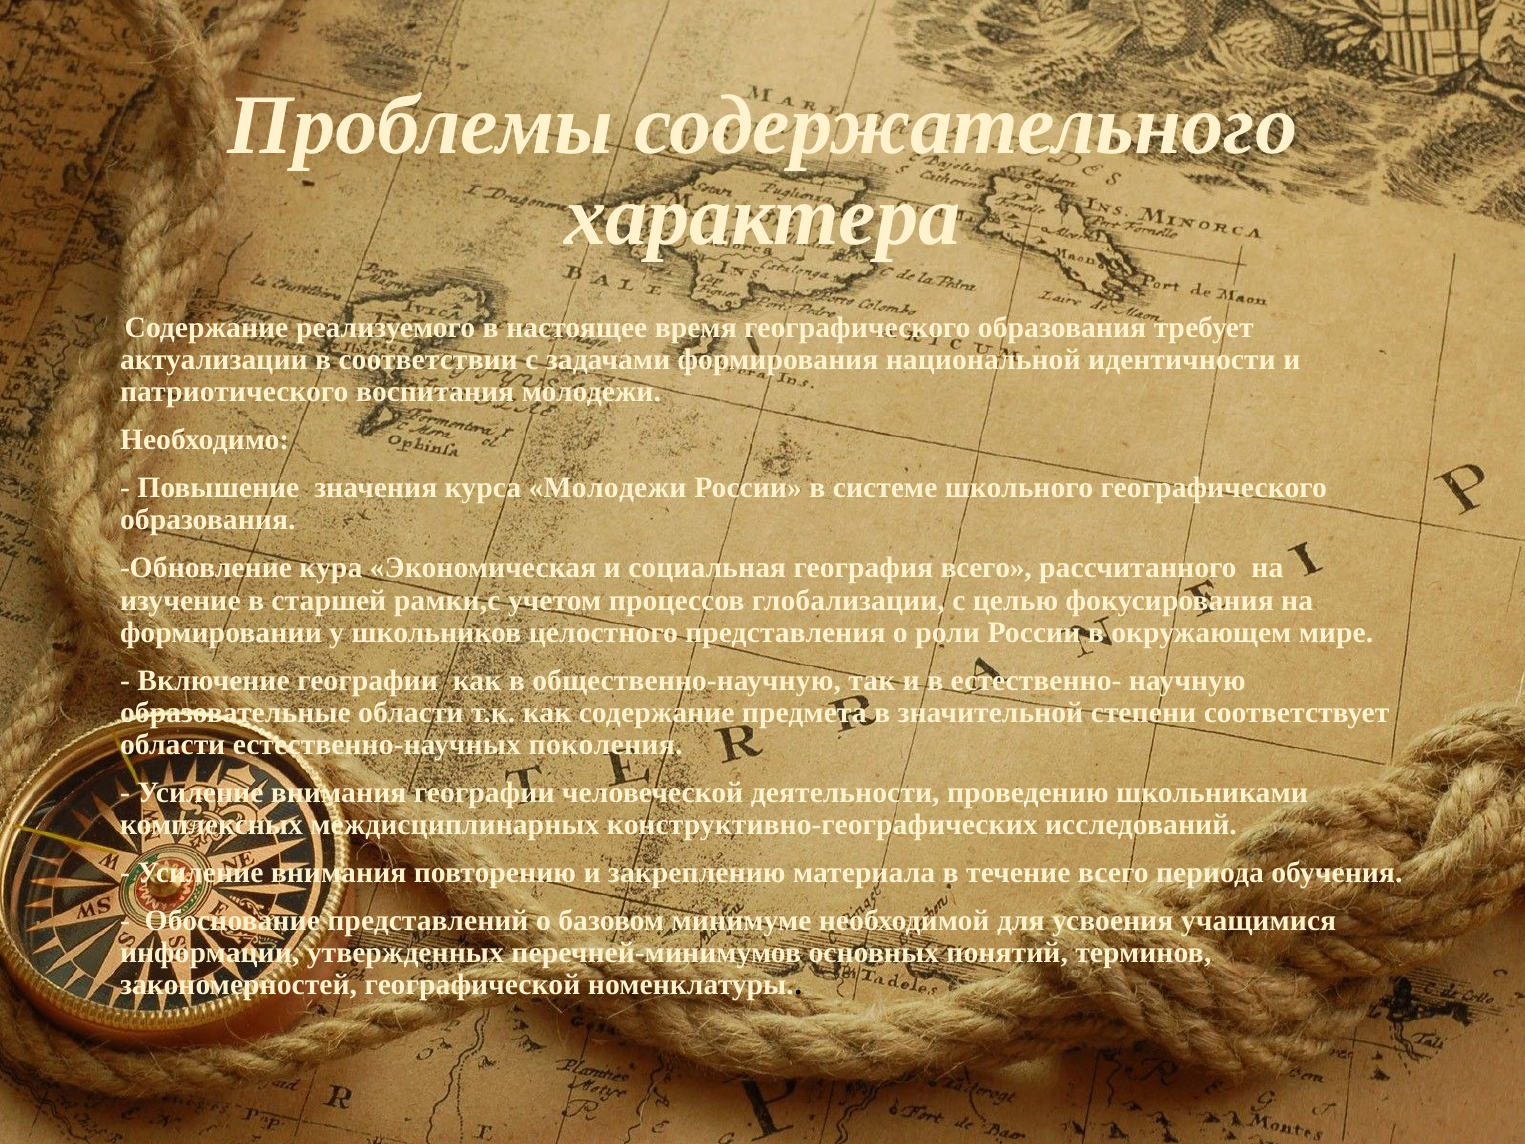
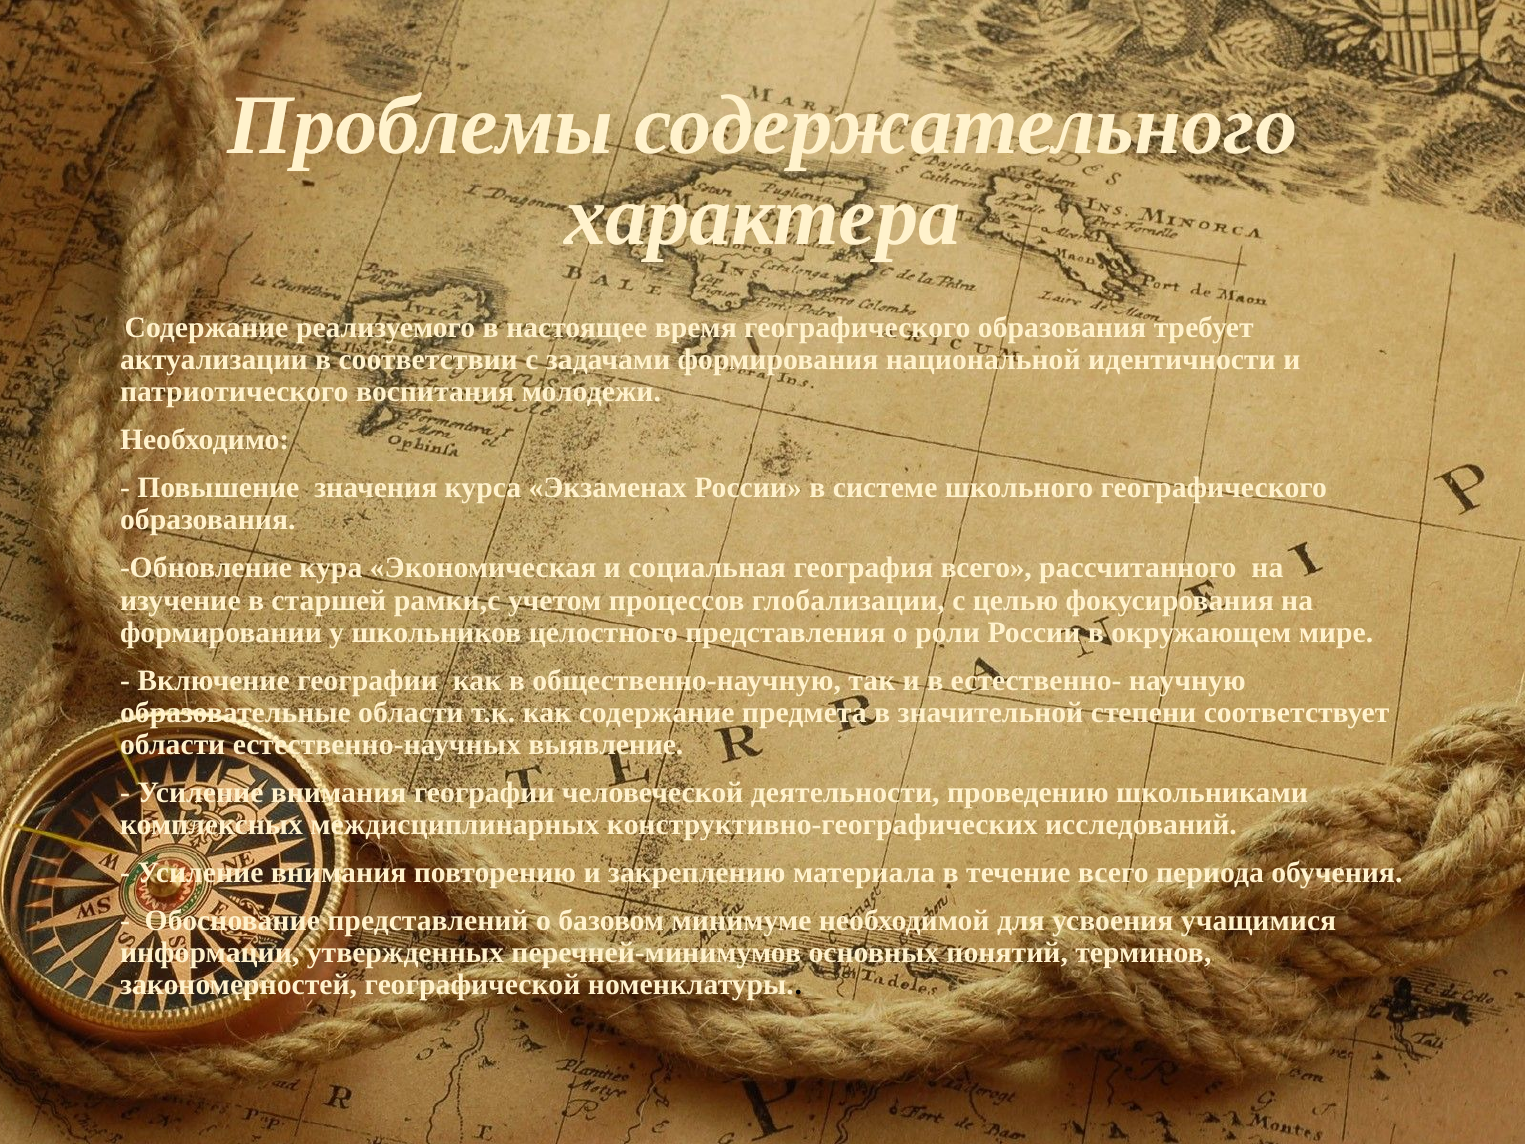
курса Молодежи: Молодежи -> Экзаменах
поколения: поколения -> выявление
